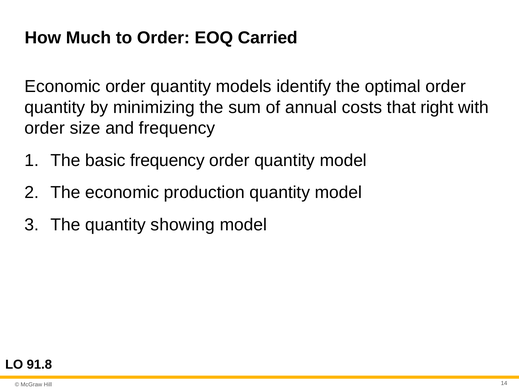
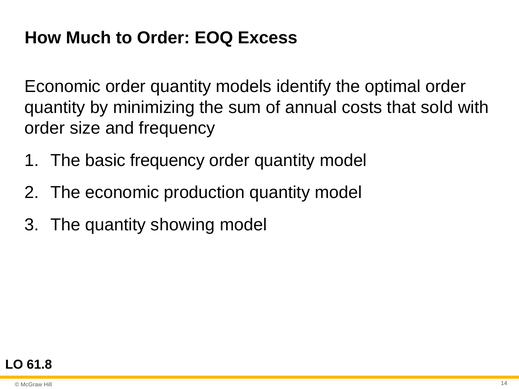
Carried: Carried -> Excess
right: right -> sold
91.8: 91.8 -> 61.8
